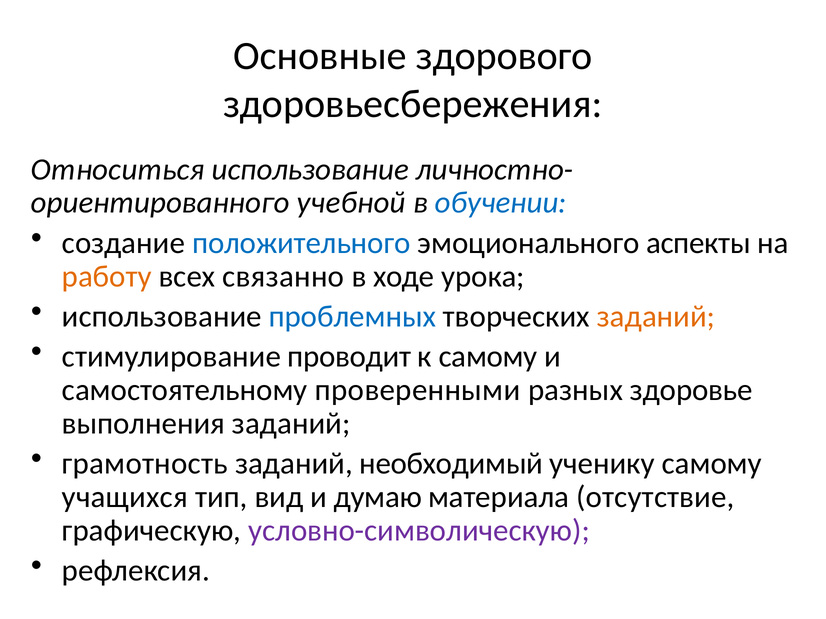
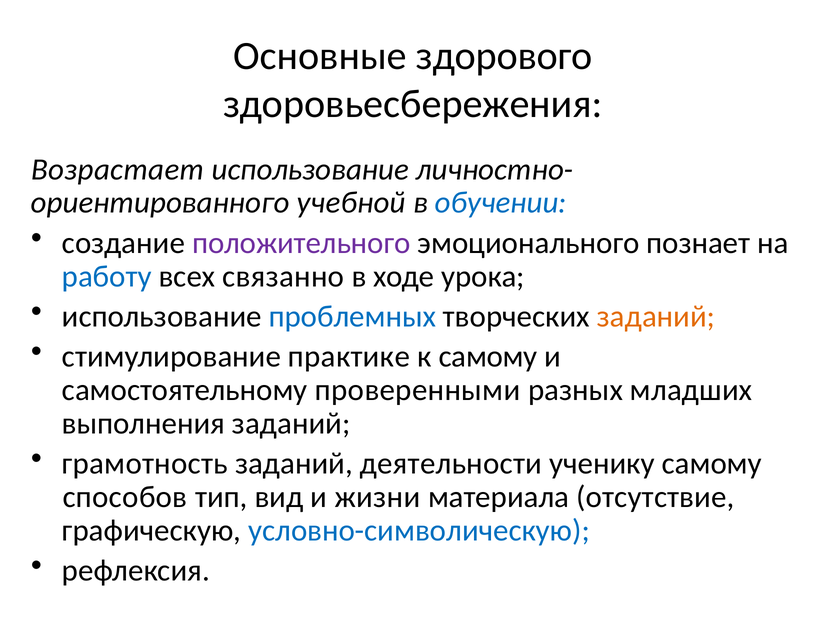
Относиться: Относиться -> Возрастает
положительного colour: blue -> purple
аспекты: аспекты -> познает
работу colour: orange -> blue
проводит: проводит -> практике
здоровье: здоровье -> младших
необходимый: необходимый -> деятельности
учащихся: учащихся -> способов
думаю: думаю -> жизни
условно-символическую colour: purple -> blue
